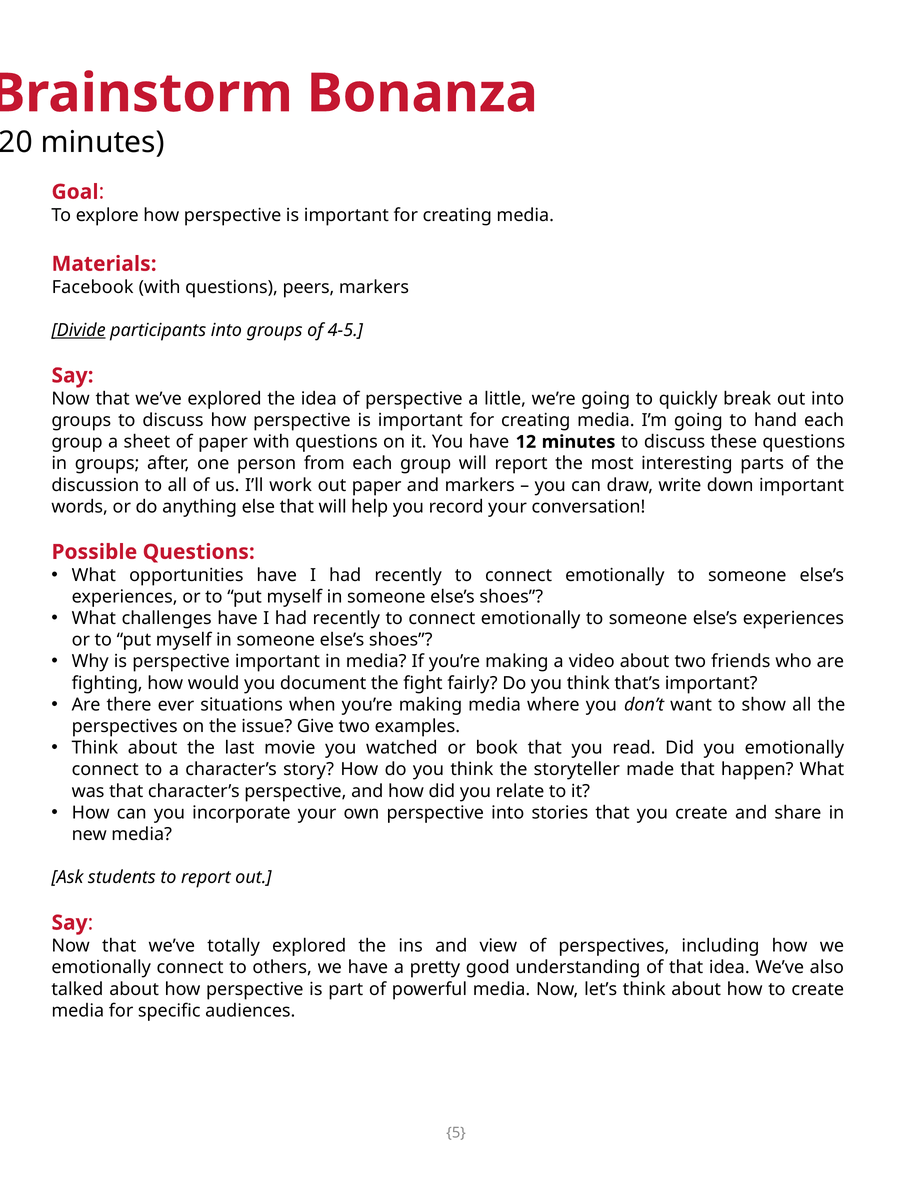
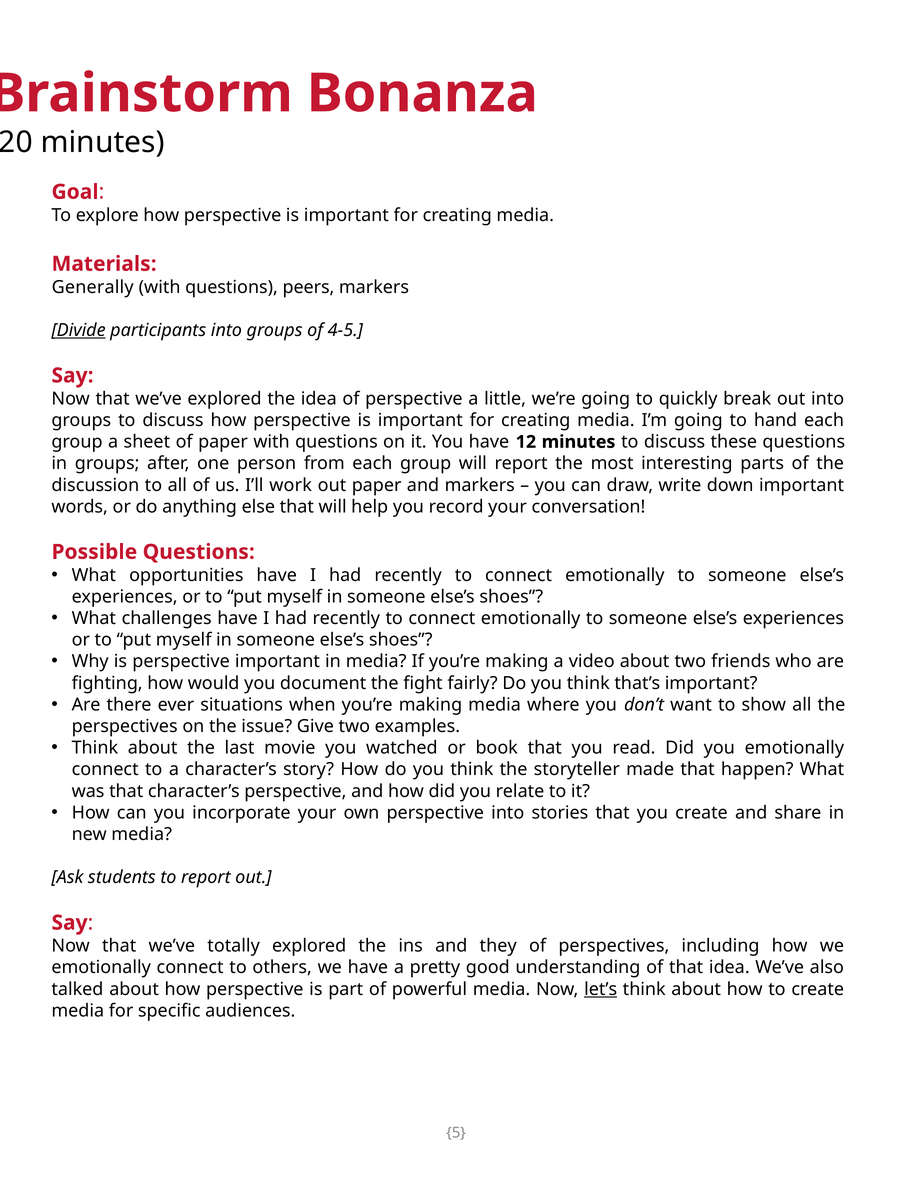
Facebook: Facebook -> Generally
view: view -> they
let’s underline: none -> present
